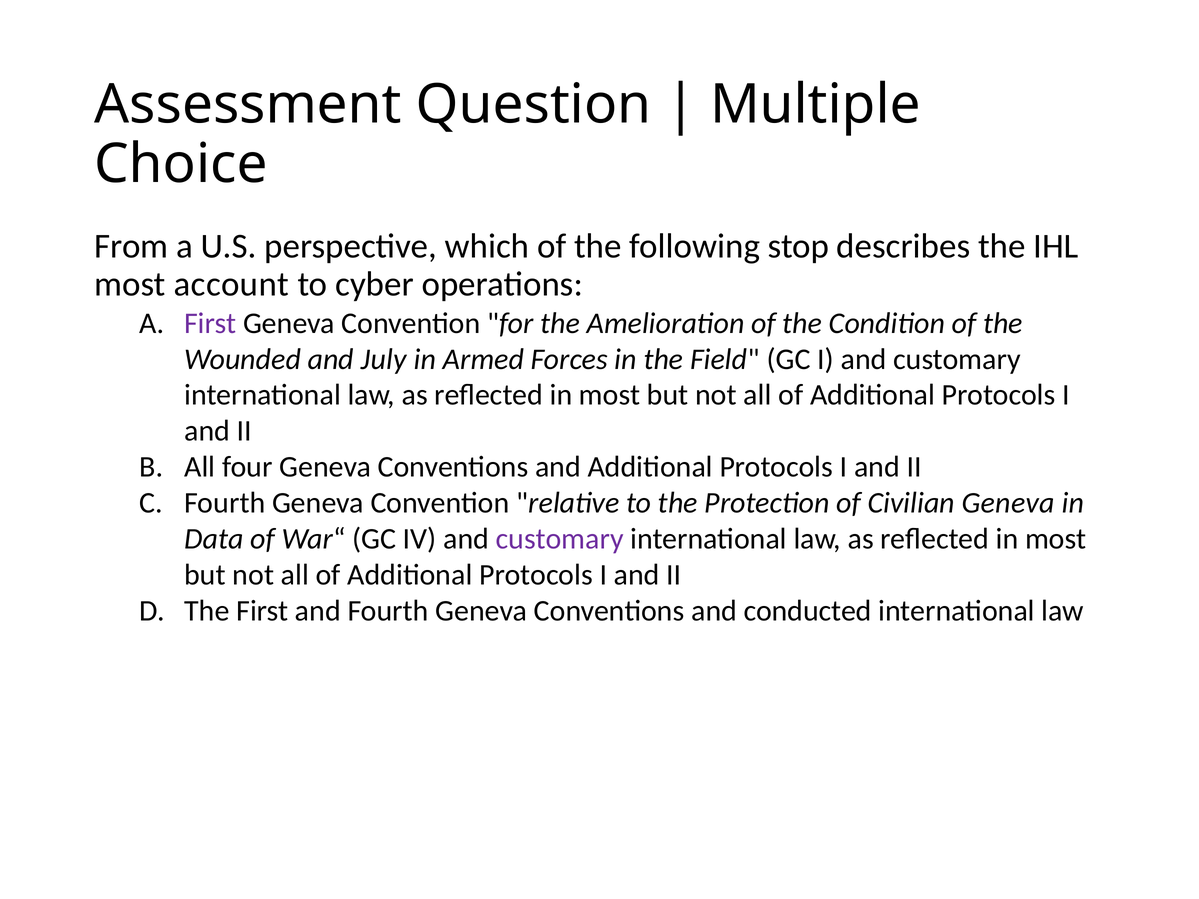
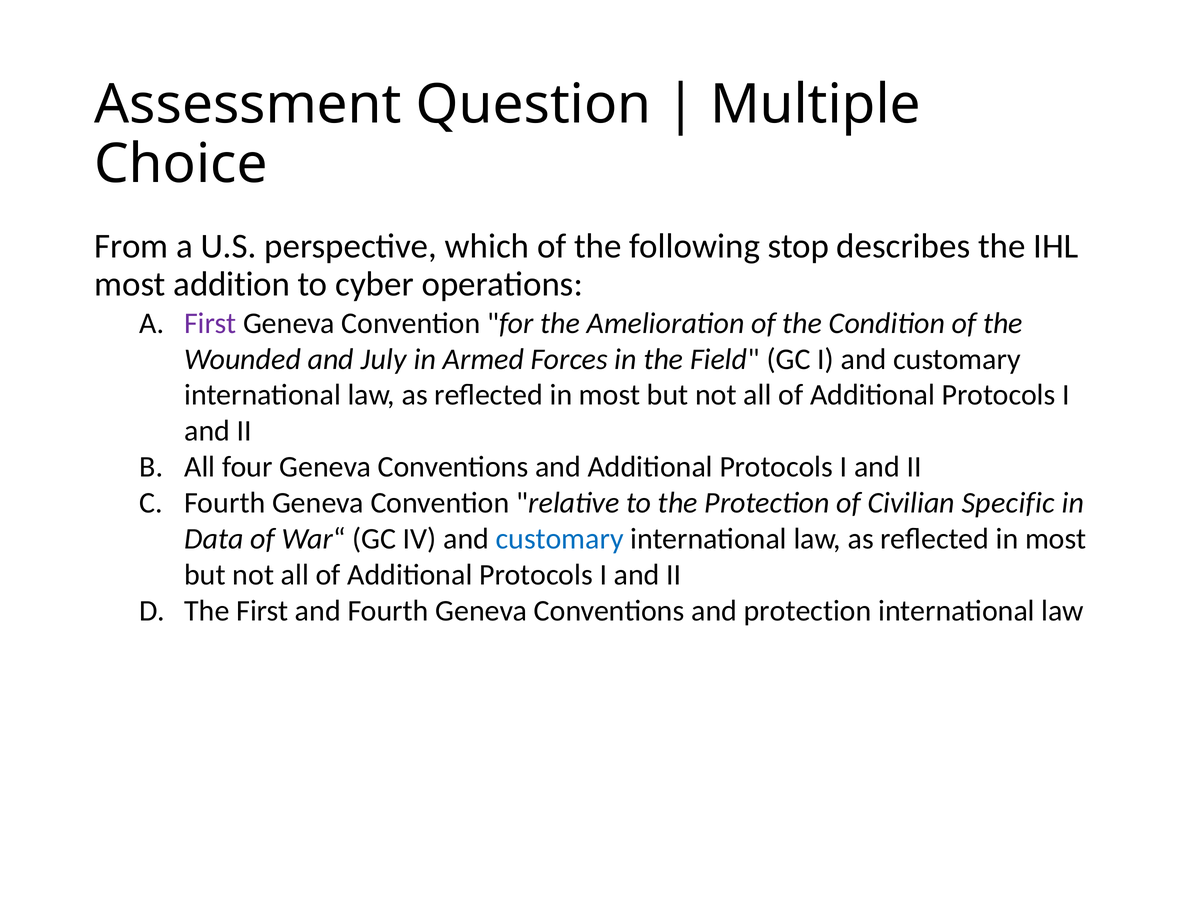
account: account -> addition
Civilian Geneva: Geneva -> Specific
customary at (560, 539) colour: purple -> blue
and conducted: conducted -> protection
